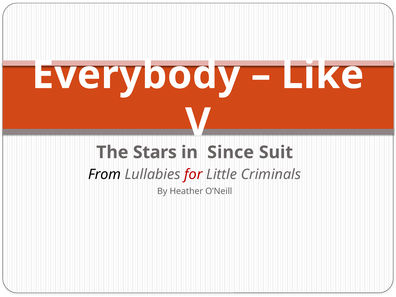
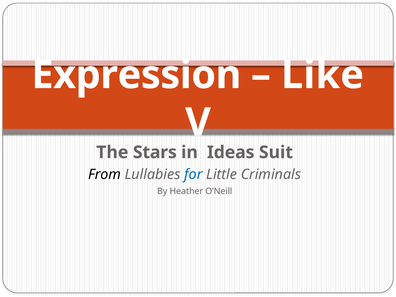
Everybody: Everybody -> Expression
Since: Since -> Ideas
for colour: red -> blue
